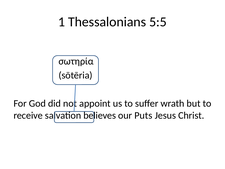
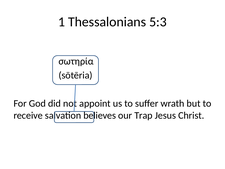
5:5: 5:5 -> 5:3
Puts: Puts -> Trap
